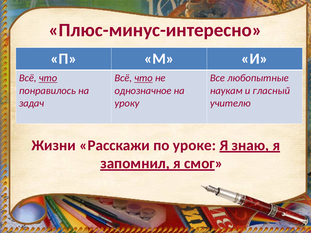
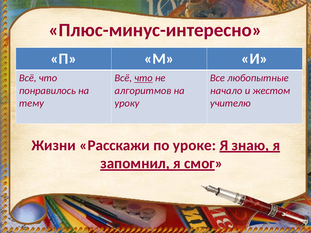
что at (48, 78) underline: present -> none
однозначное: однозначное -> алгоритмов
наукам: наукам -> начало
гласный: гласный -> жестом
задач: задач -> тему
